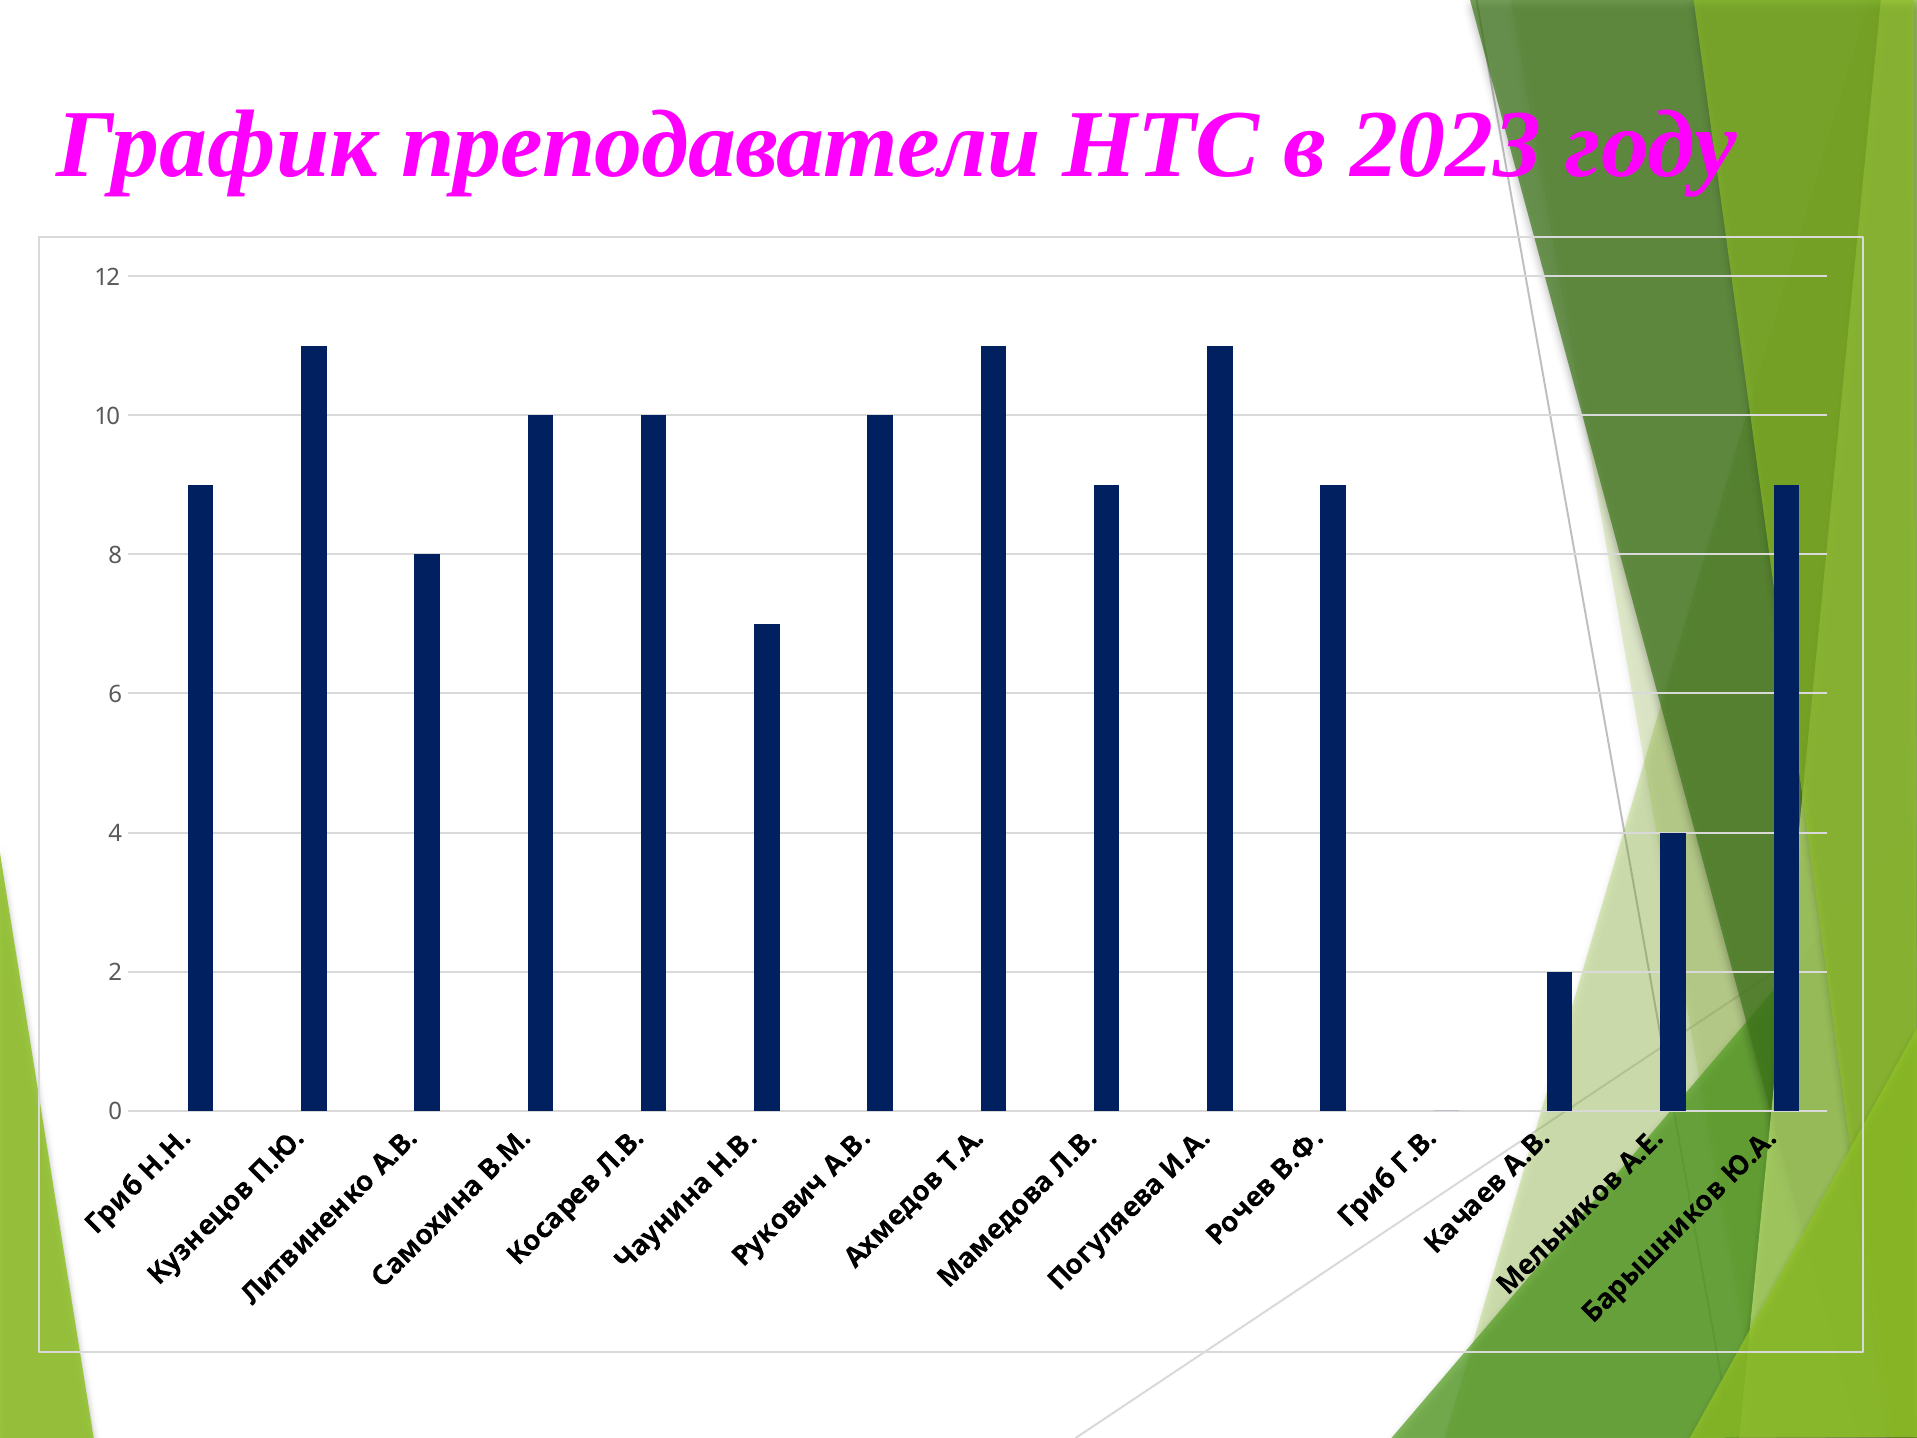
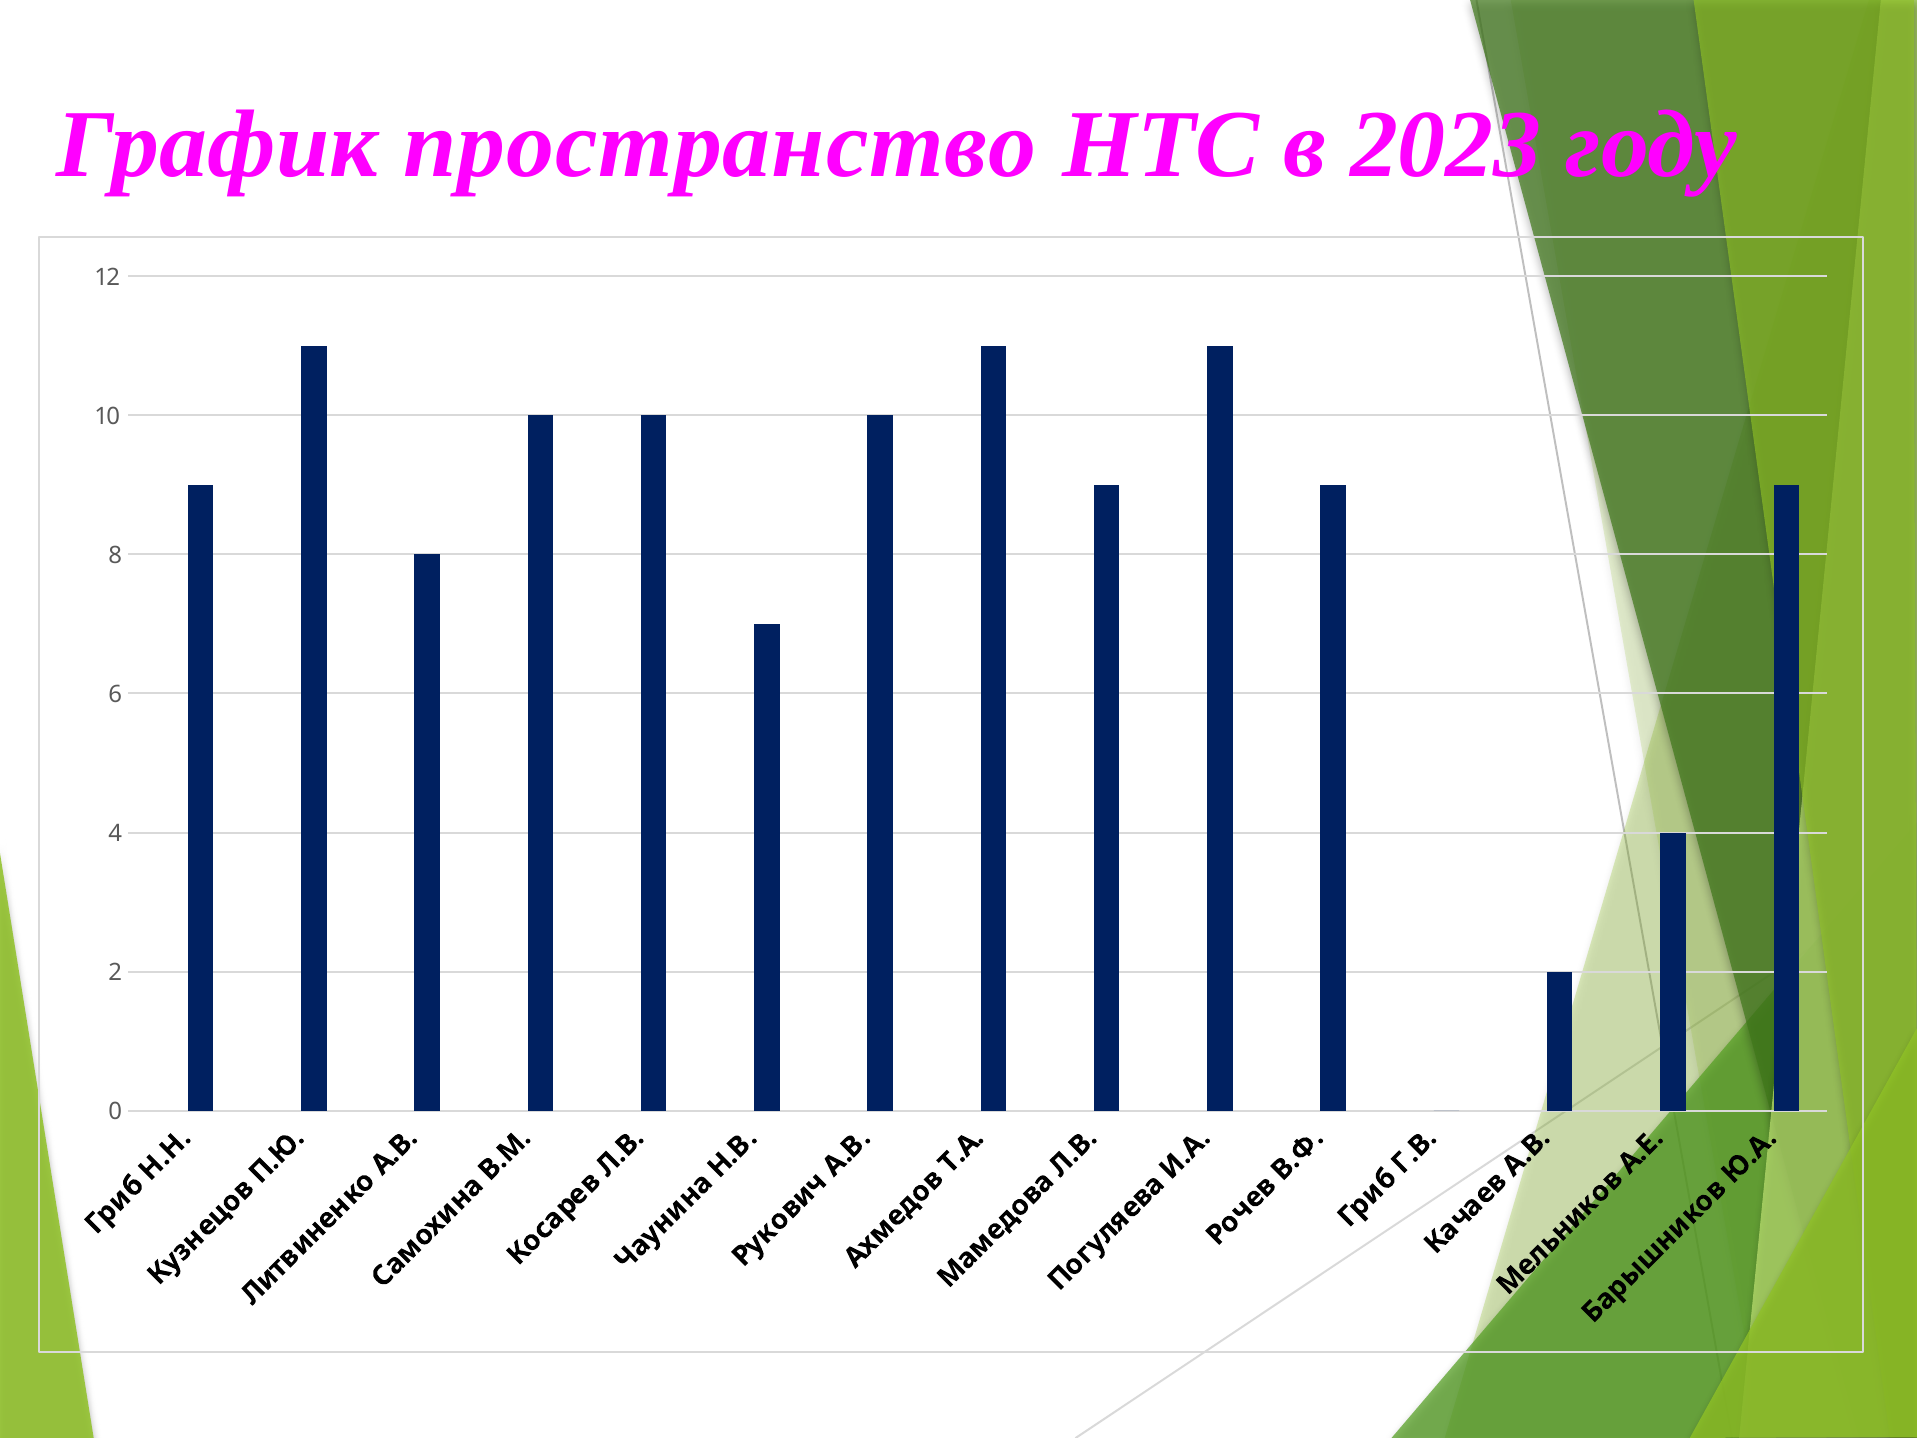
преподаватели: преподаватели -> пространство
